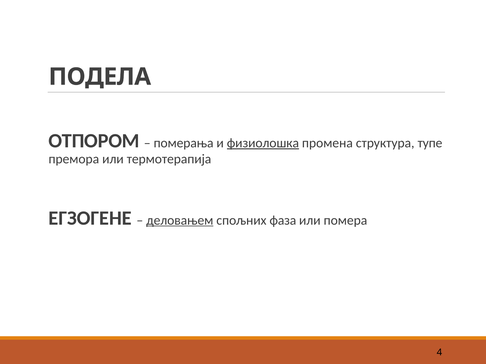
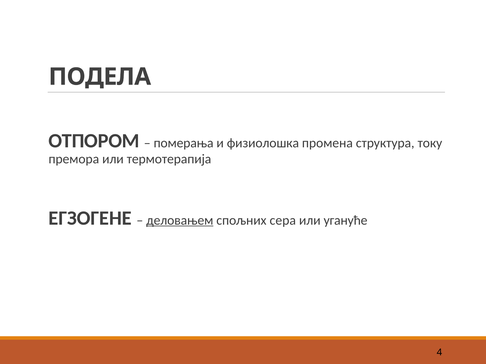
физиолошка underline: present -> none
тупе: тупе -> току
фаза: фаза -> cepa
помера: помера -> угануће
